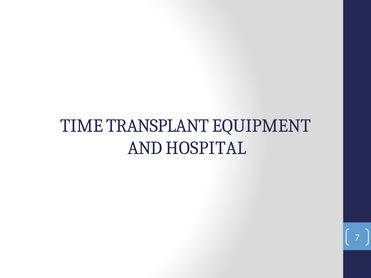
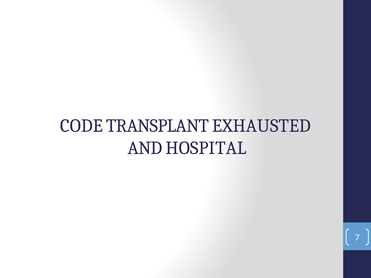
TIME: TIME -> CODE
EQUIPMENT: EQUIPMENT -> EXHAUSTED
